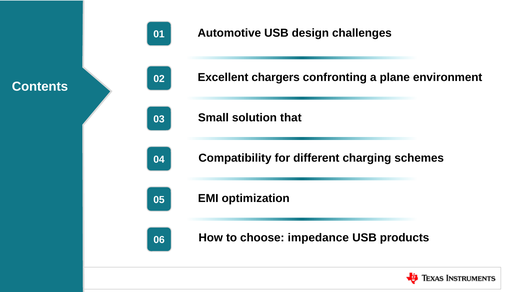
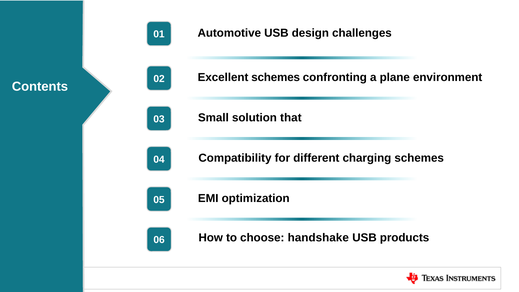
Excellent chargers: chargers -> schemes
impedance: impedance -> handshake
